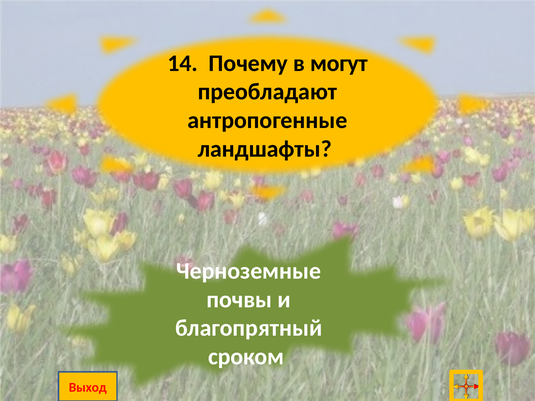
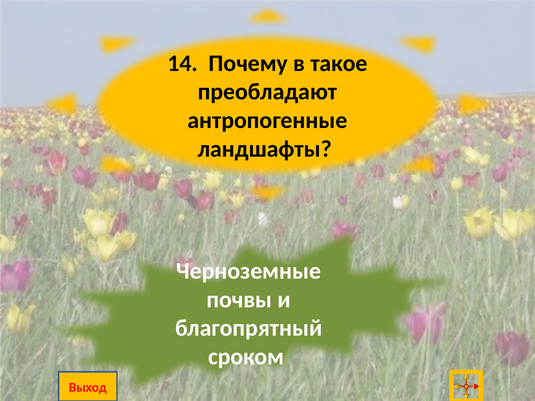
могут: могут -> такое
